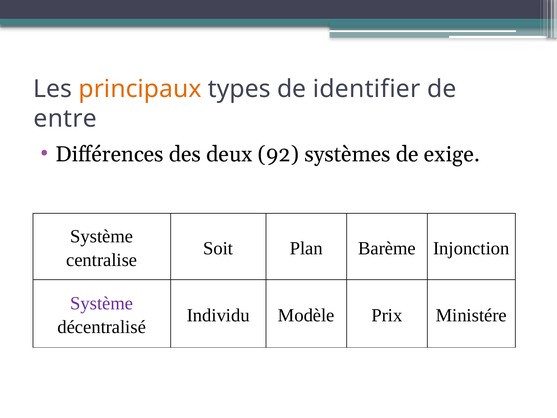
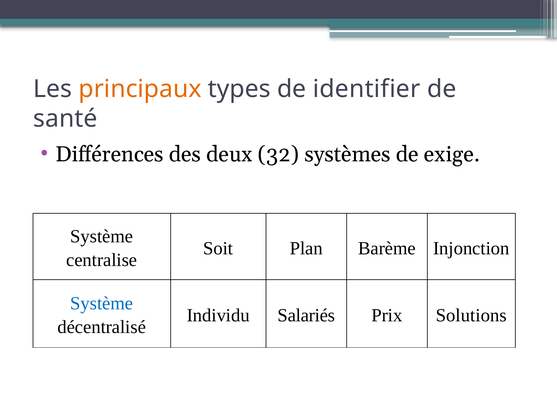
entre: entre -> santé
92: 92 -> 32
Système at (102, 303) colour: purple -> blue
Modèle: Modèle -> Salariés
Ministére: Ministére -> Solutions
